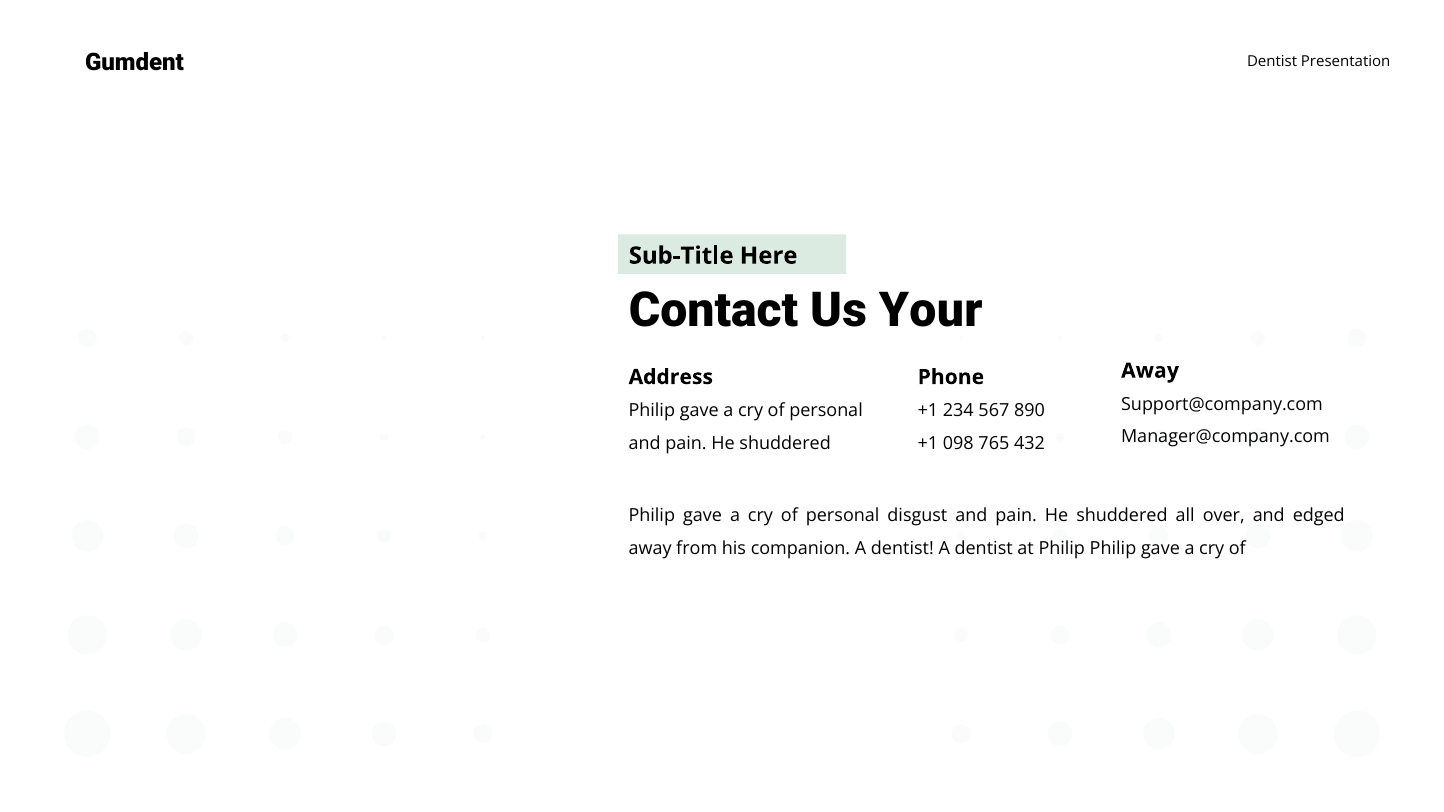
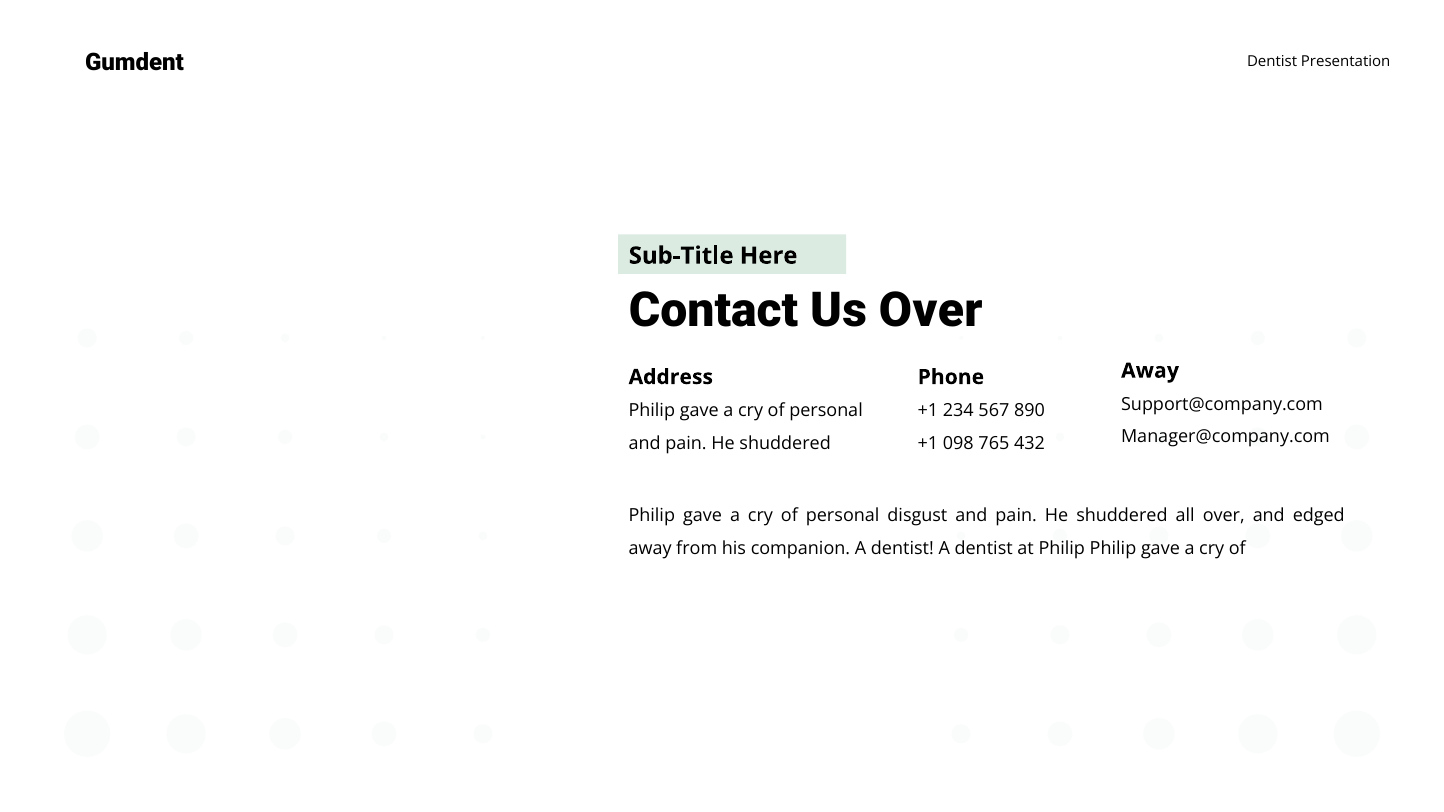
Us Your: Your -> Over
